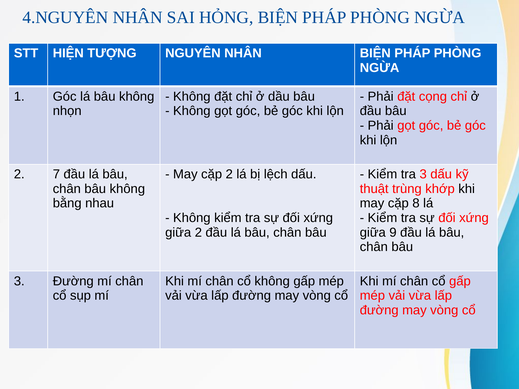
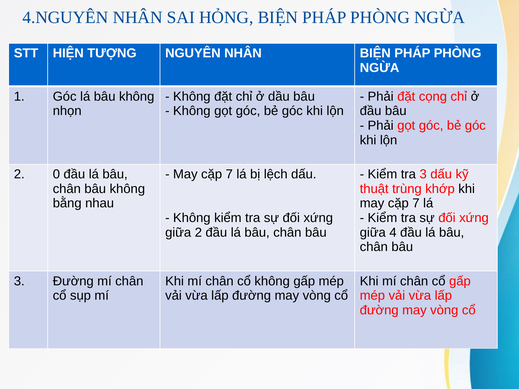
7: 7 -> 0
2 at (229, 174): 2 -> 7
8 at (416, 203): 8 -> 7
9: 9 -> 4
